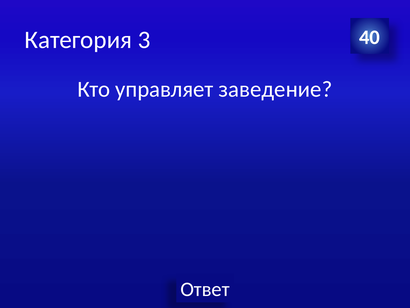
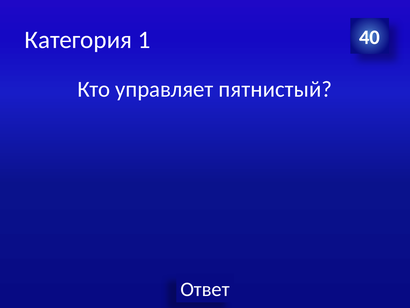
3: 3 -> 1
заведение: заведение -> пятнистый
